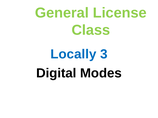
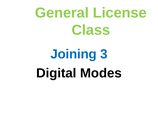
Locally: Locally -> Joining
